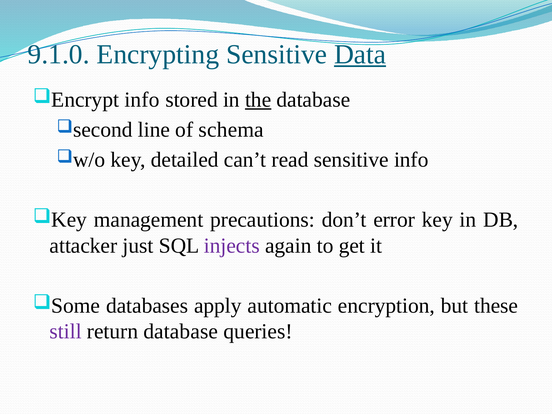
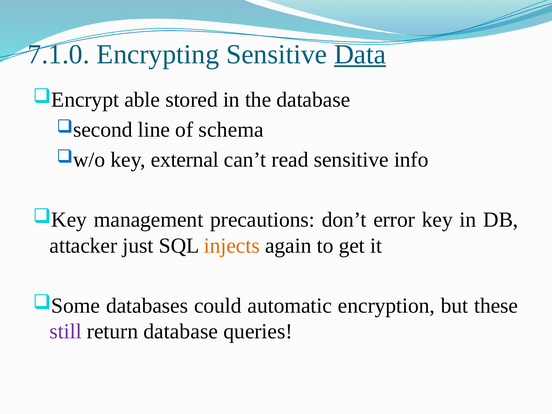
9.1.0: 9.1.0 -> 7.1.0
info at (142, 100): info -> able
the underline: present -> none
detailed: detailed -> external
injects colour: purple -> orange
apply: apply -> could
